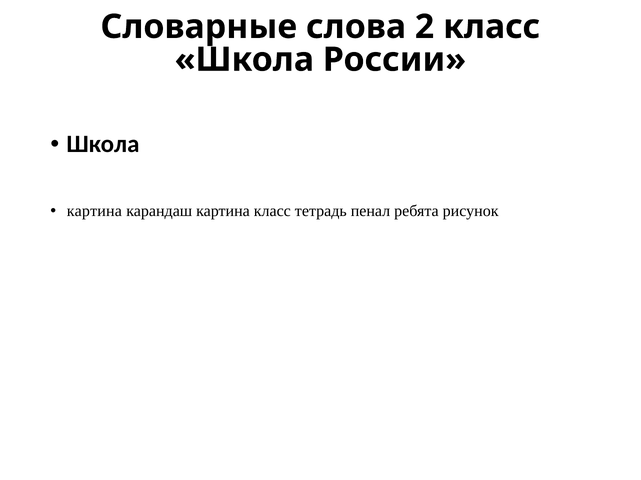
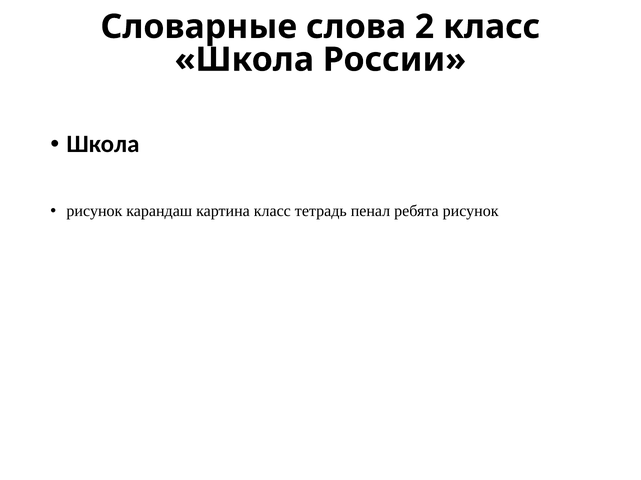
картина at (94, 211): картина -> рисунок
